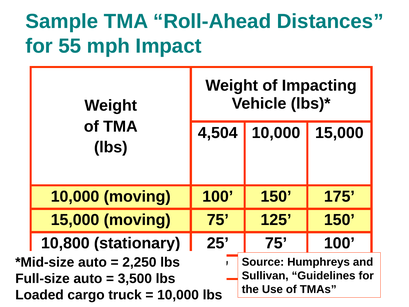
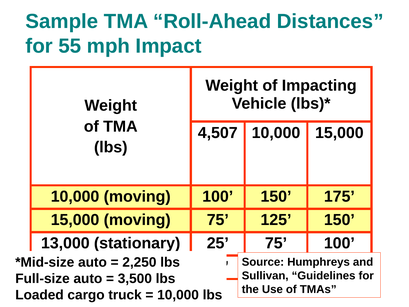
4,504: 4,504 -> 4,507
10,800: 10,800 -> 13,000
